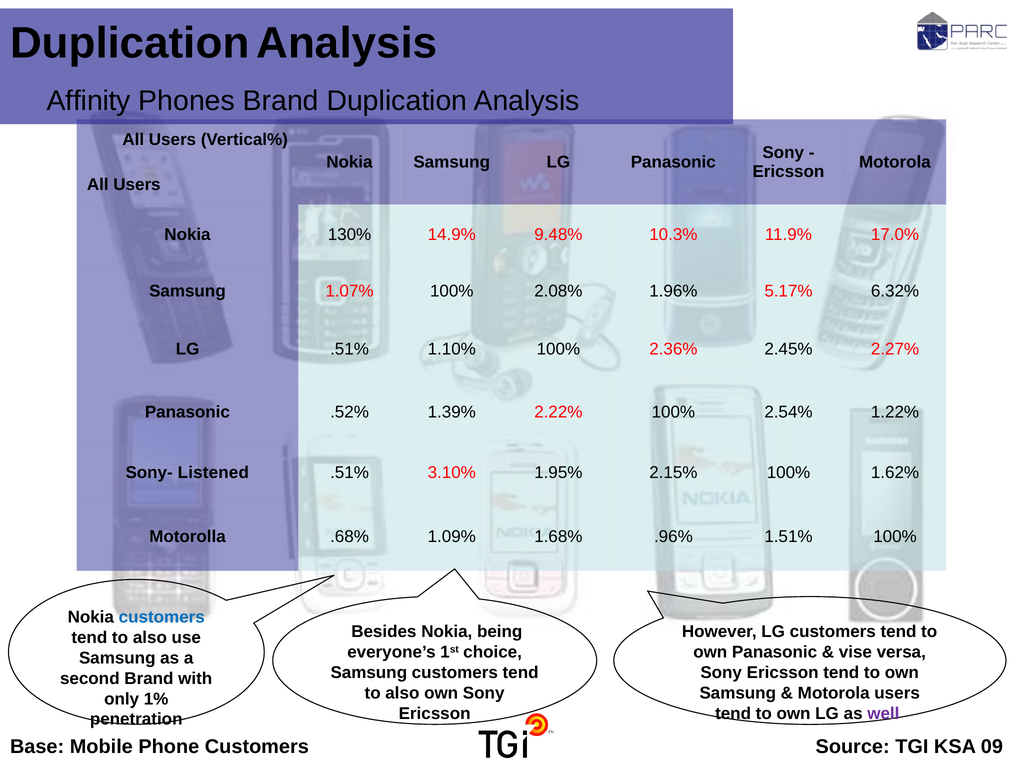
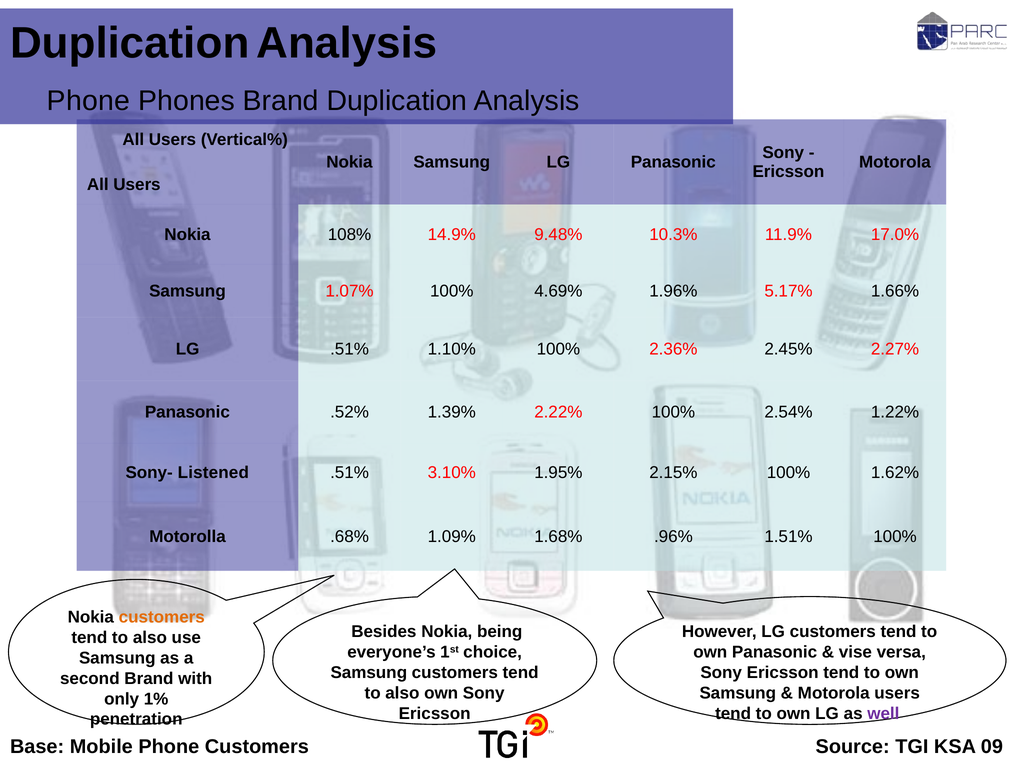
Affinity at (89, 101): Affinity -> Phone
130%: 130% -> 108%
2.08%: 2.08% -> 4.69%
6.32%: 6.32% -> 1.66%
customers at (162, 617) colour: blue -> orange
